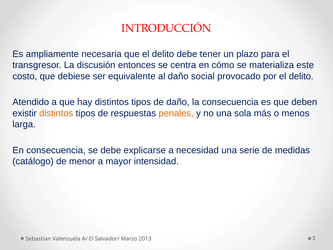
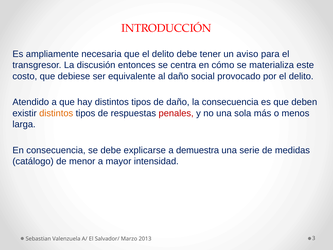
plazo: plazo -> aviso
penales colour: orange -> red
necesidad: necesidad -> demuestra
